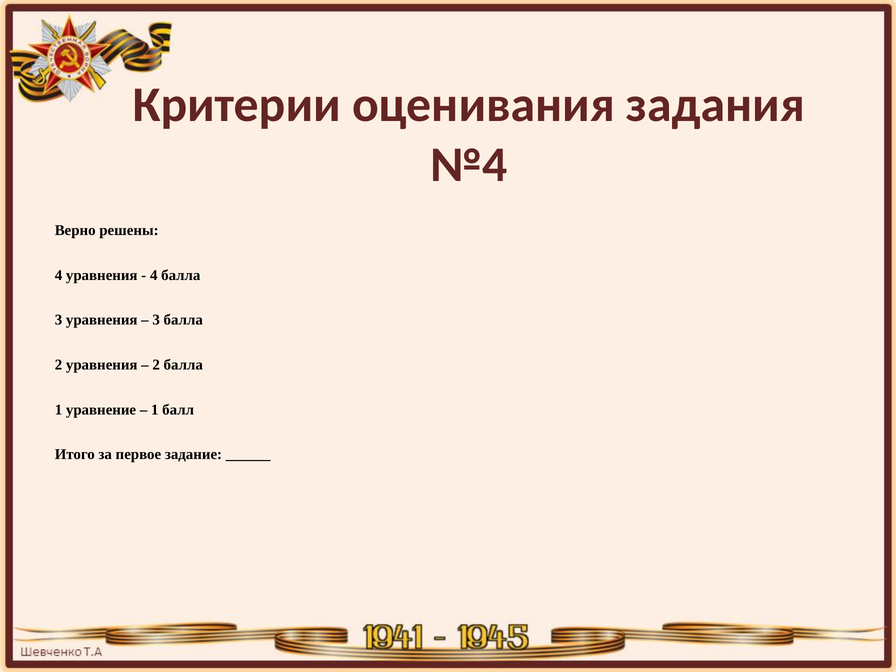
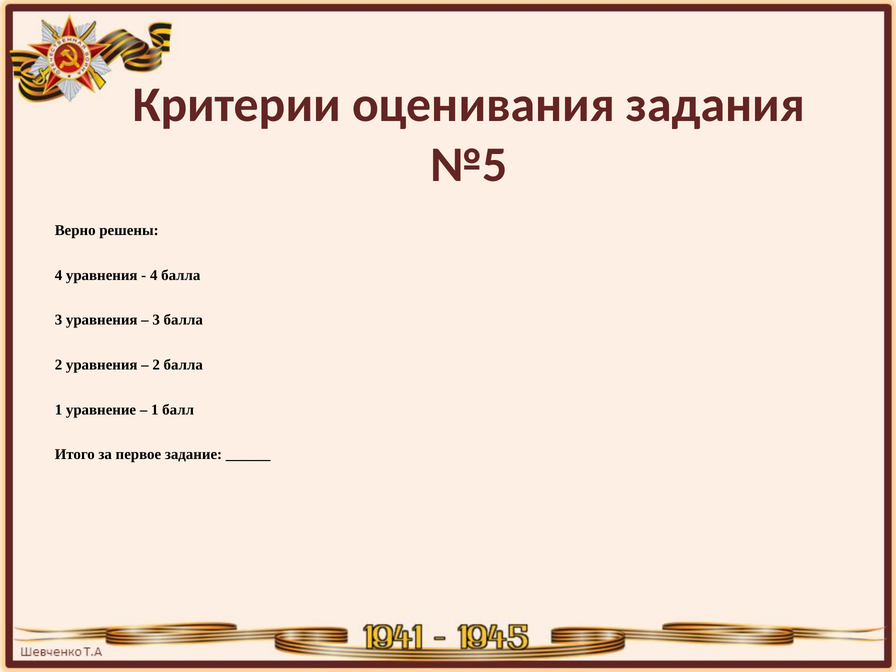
№4: №4 -> №5
